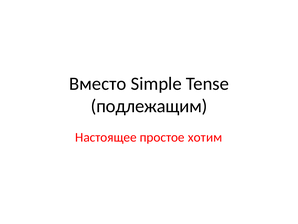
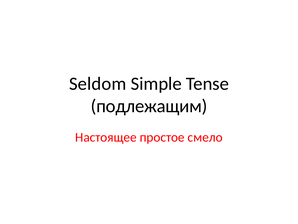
Вместо: Вместо -> Seldom
хотим: хотим -> смело
